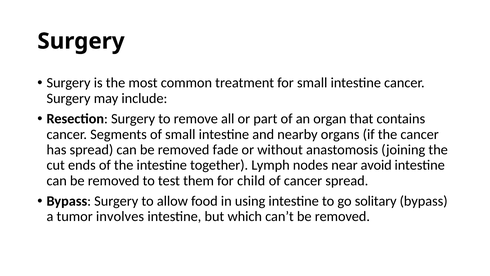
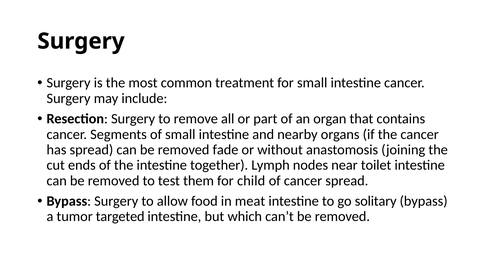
avoid: avoid -> toilet
using: using -> meat
involves: involves -> targeted
